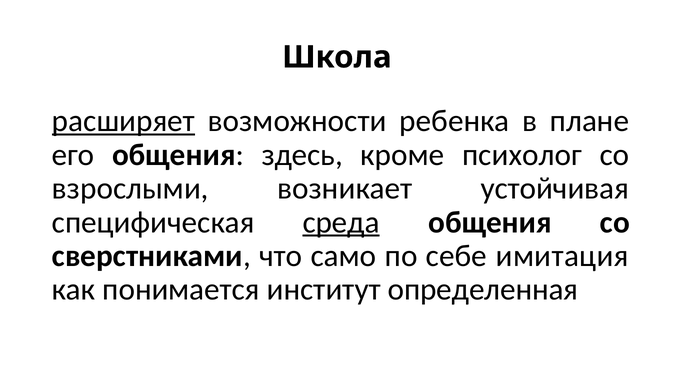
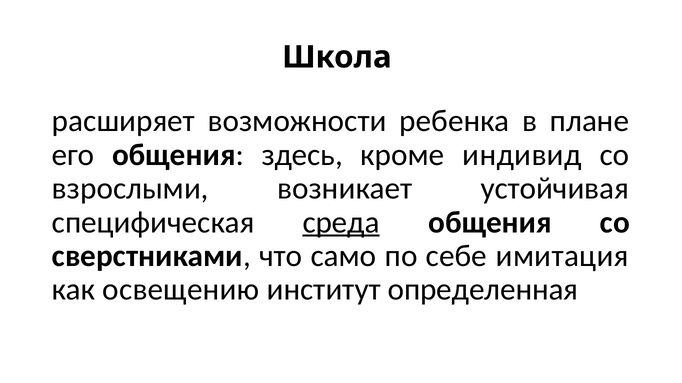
расширяет underline: present -> none
психолог: психолог -> индивид
понимается: понимается -> освещению
